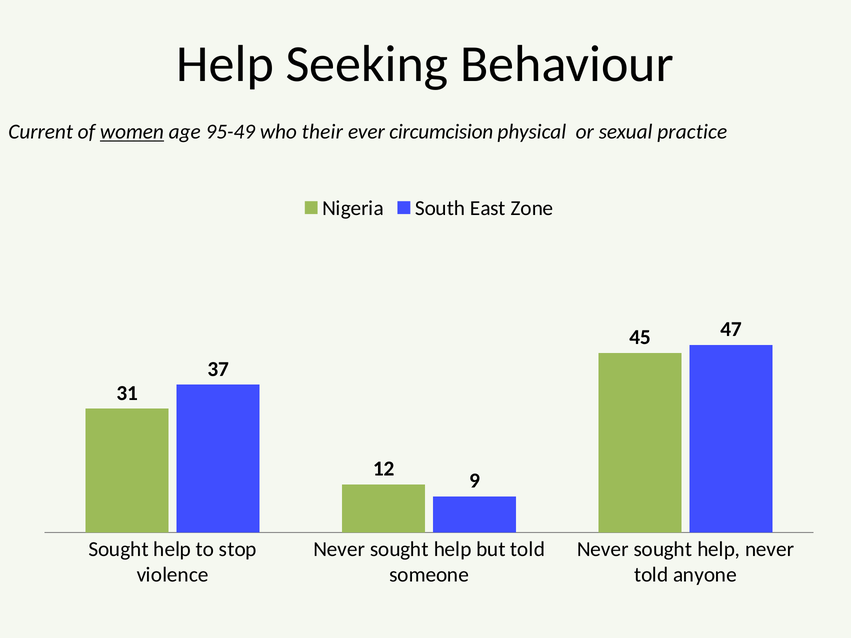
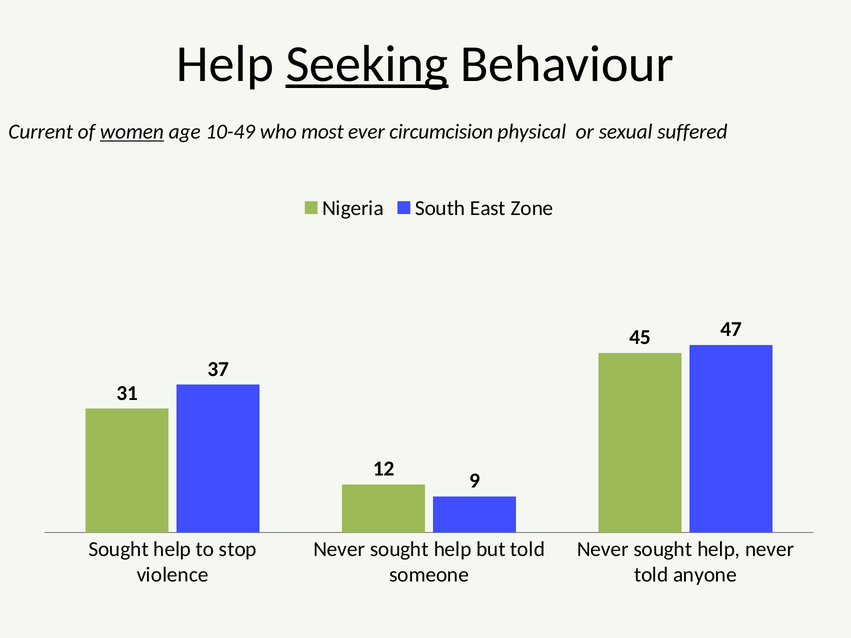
Seeking underline: none -> present
95-49: 95-49 -> 10-49
their: their -> most
practice: practice -> suffered
